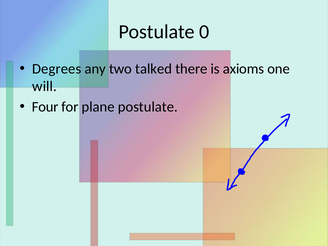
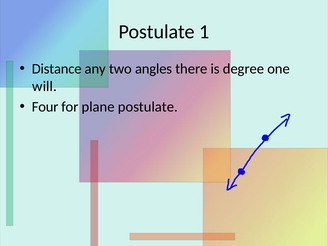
0: 0 -> 1
Degrees: Degrees -> Distance
talked: talked -> angles
axioms: axioms -> degree
